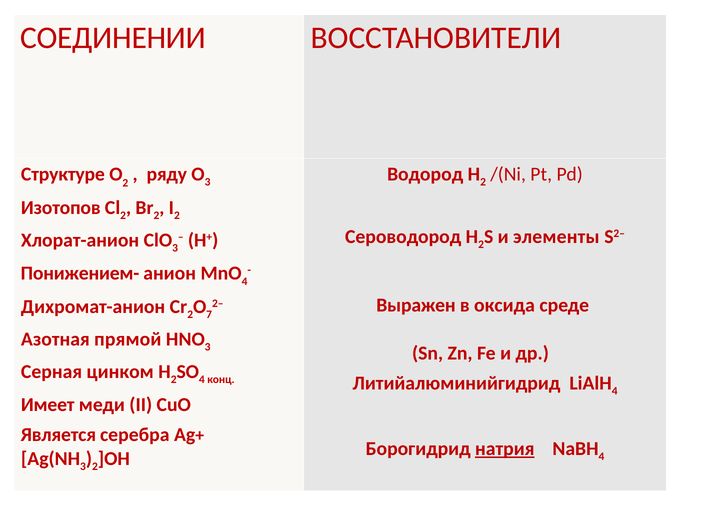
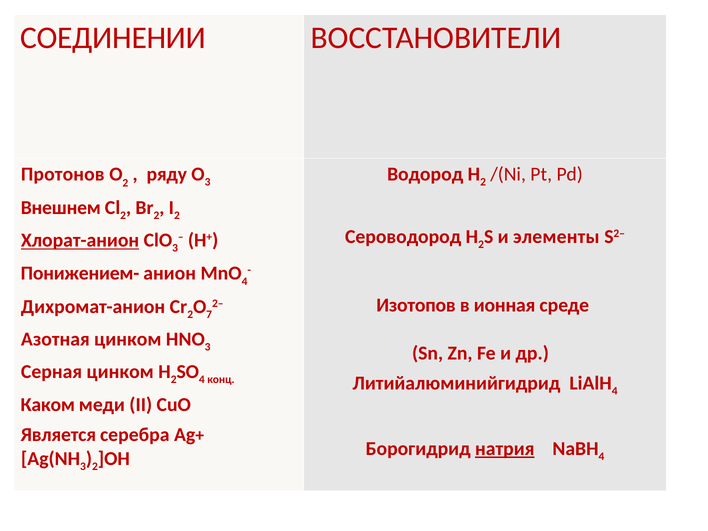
Структуре: Структуре -> Протонов
Изотопов: Изотопов -> Внешнем
Хлорат-анион underline: none -> present
Выражен: Выражен -> Изотопов
оксида: оксида -> ионная
Азотная прямой: прямой -> цинком
Имеет: Имеет -> Каком
